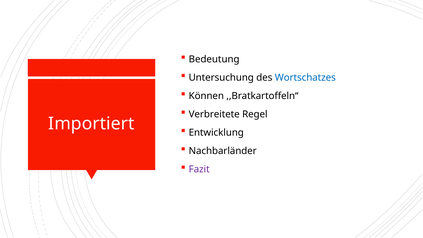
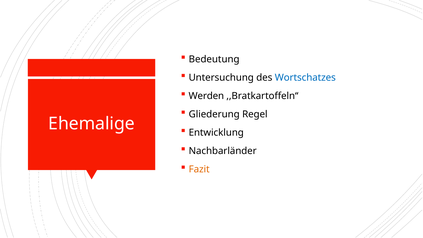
Können: Können -> Werden
Verbreitete: Verbreitete -> Gliederung
Importiert: Importiert -> Ehemalige
Fazit colour: purple -> orange
